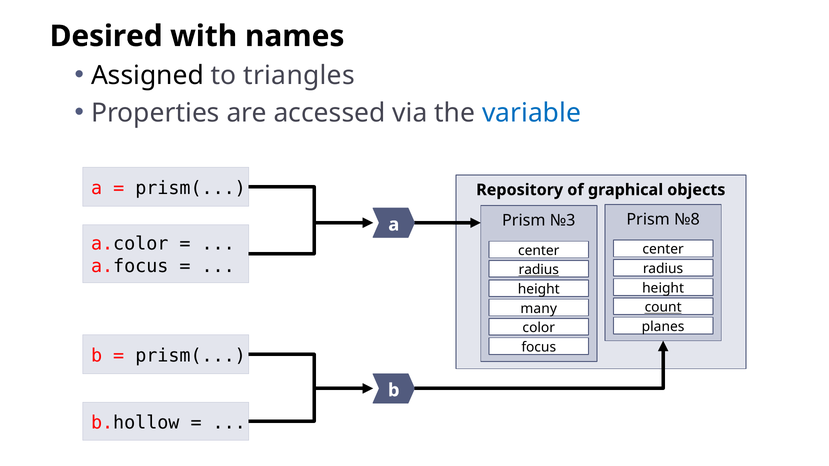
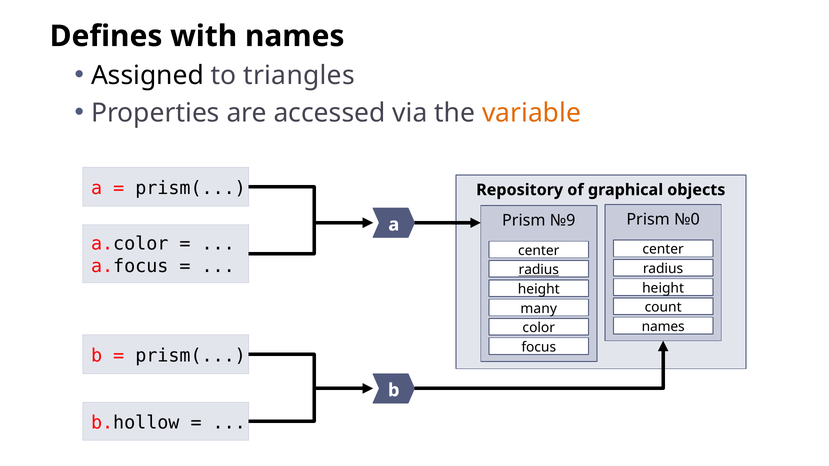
Desired: Desired -> Defines
variable colour: blue -> orange
№8: №8 -> №0
№3: №3 -> №9
count underline: present -> none
planes at (663, 327): planes -> names
